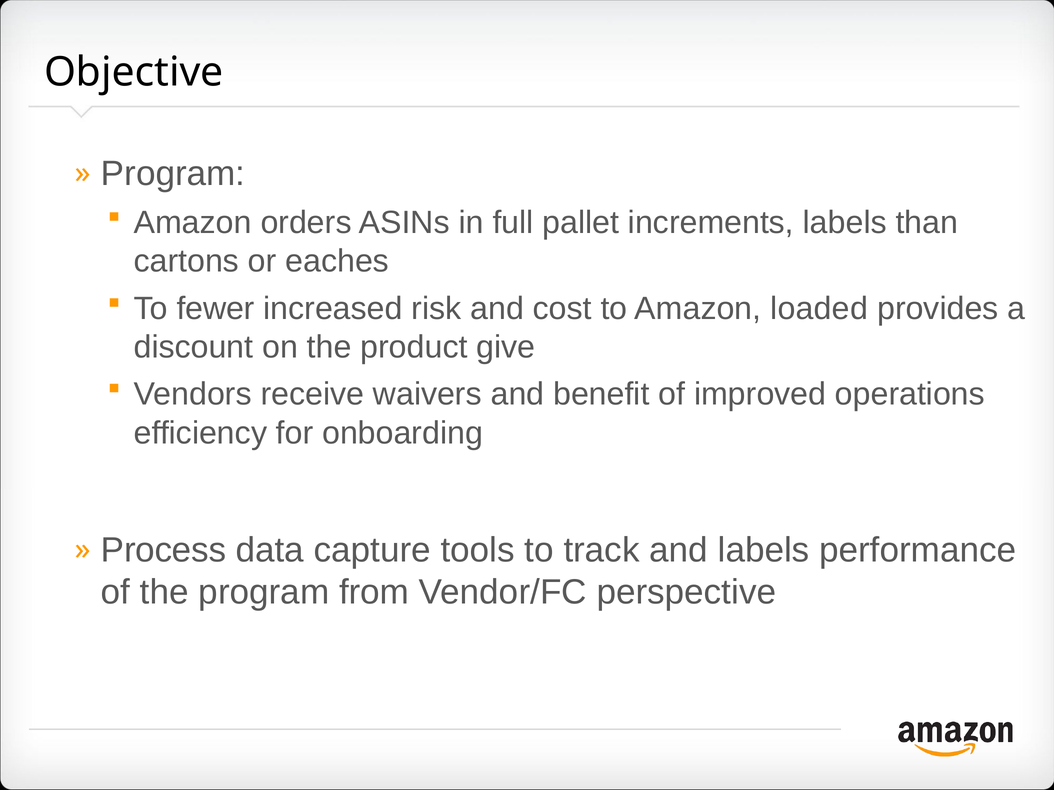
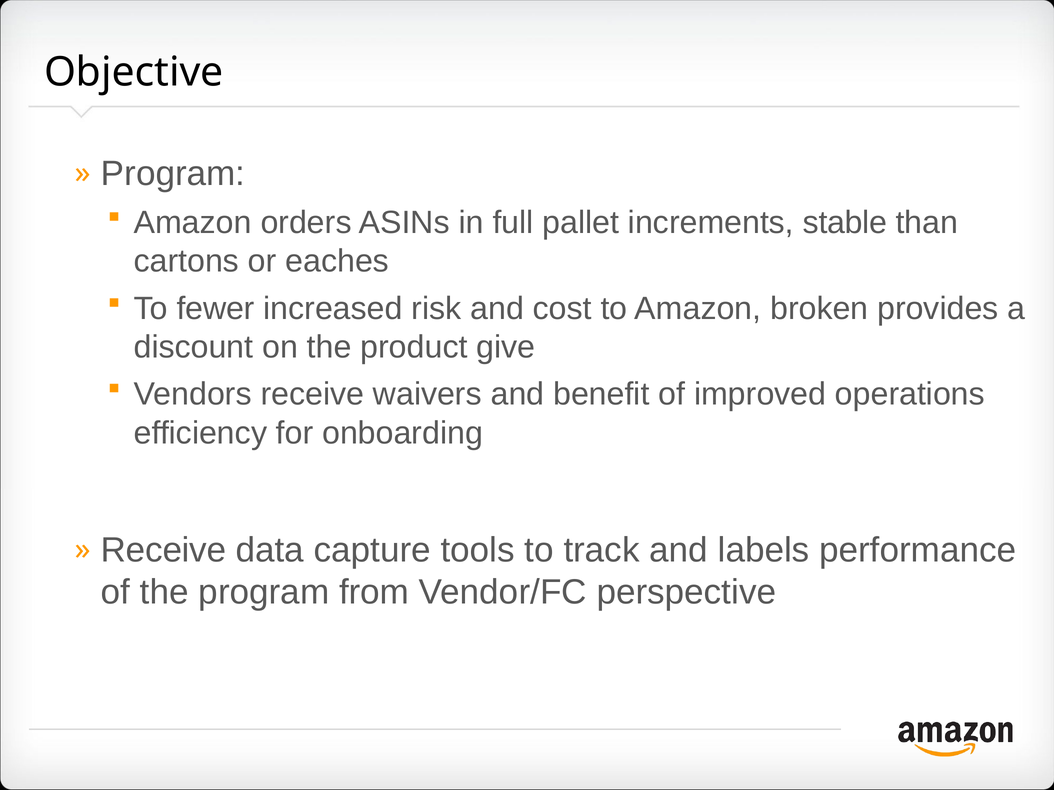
increments labels: labels -> stable
loaded: loaded -> broken
Process at (164, 550): Process -> Receive
